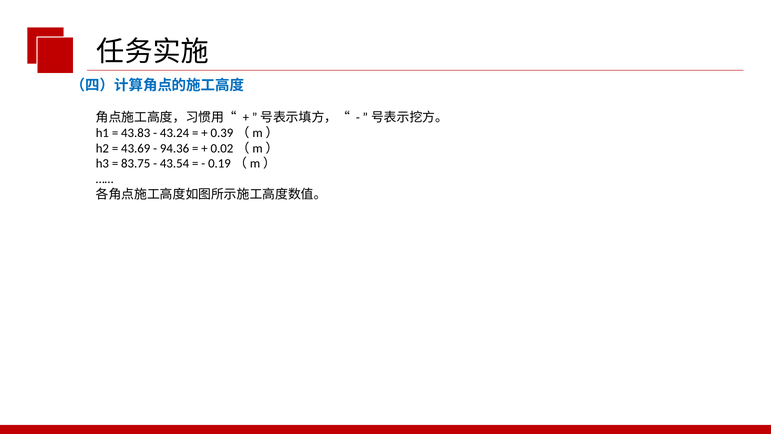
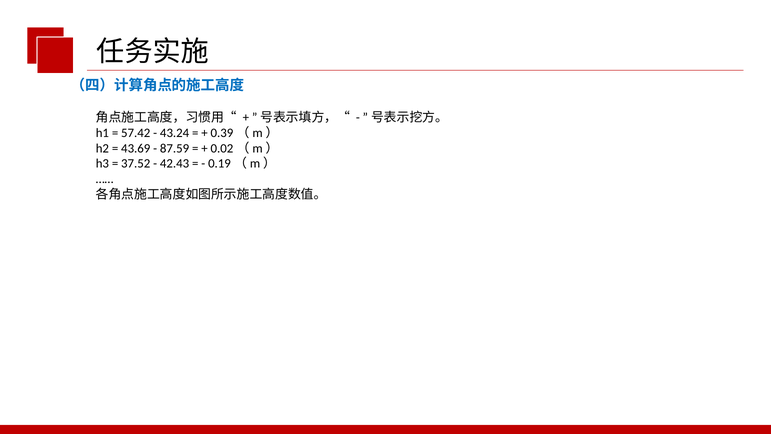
43.83: 43.83 -> 57.42
94.36: 94.36 -> 87.59
83.75: 83.75 -> 37.52
43.54: 43.54 -> 42.43
